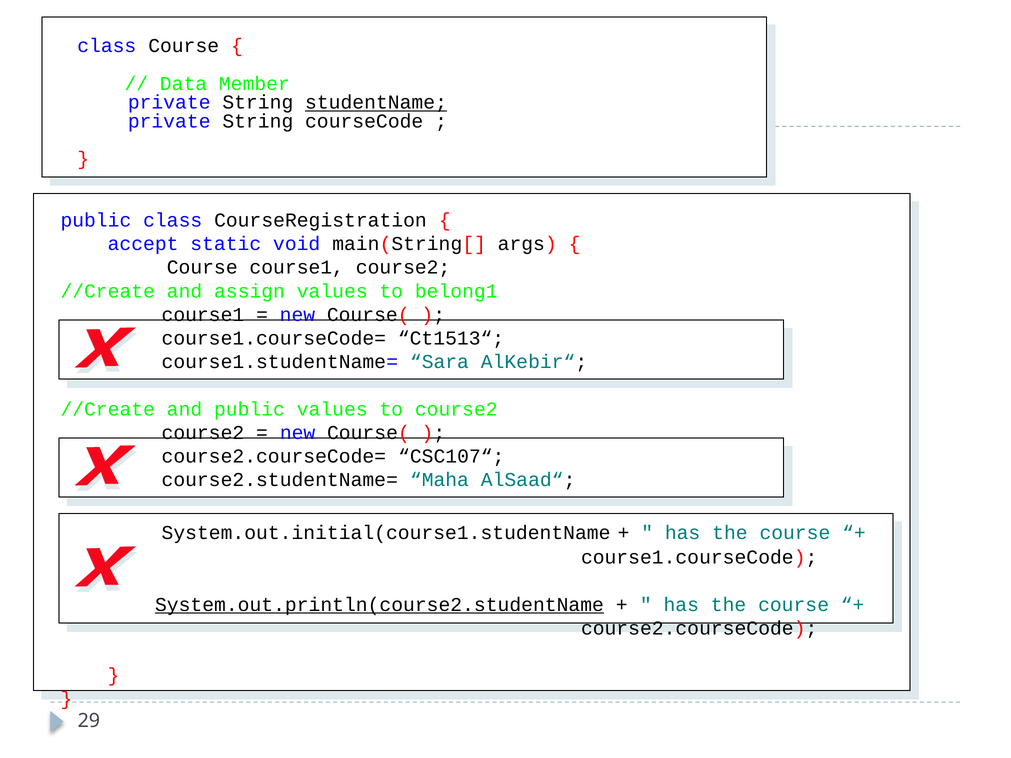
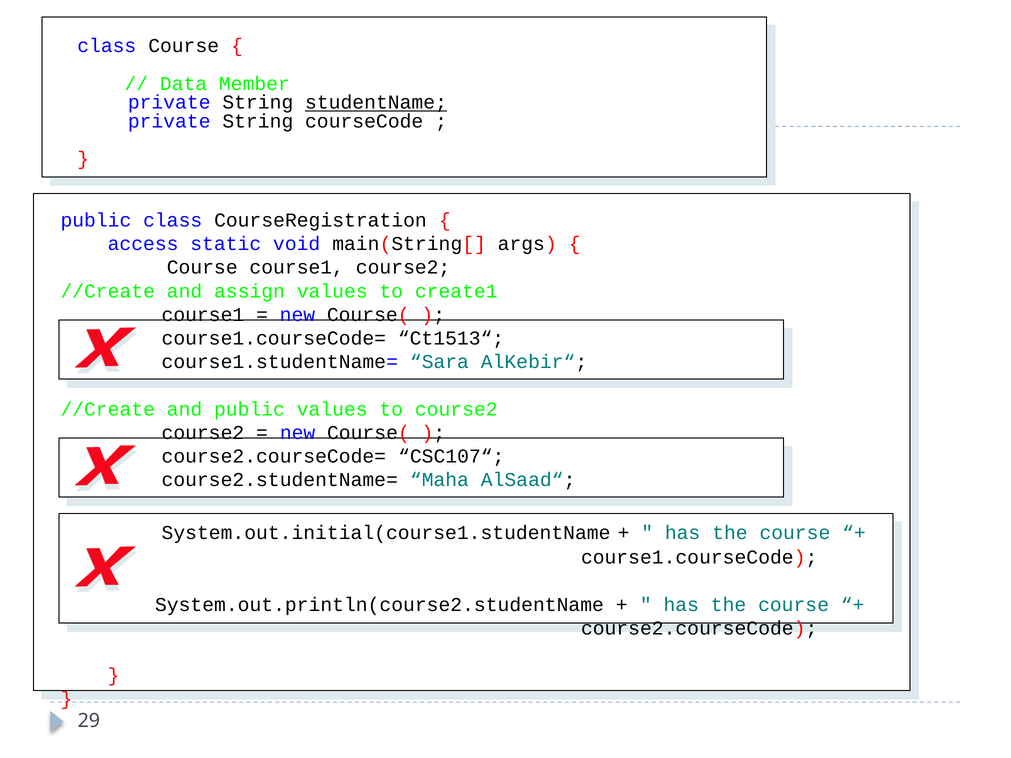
accept: accept -> access
belong1: belong1 -> create1
System.out.println(course2.studentName underline: present -> none
